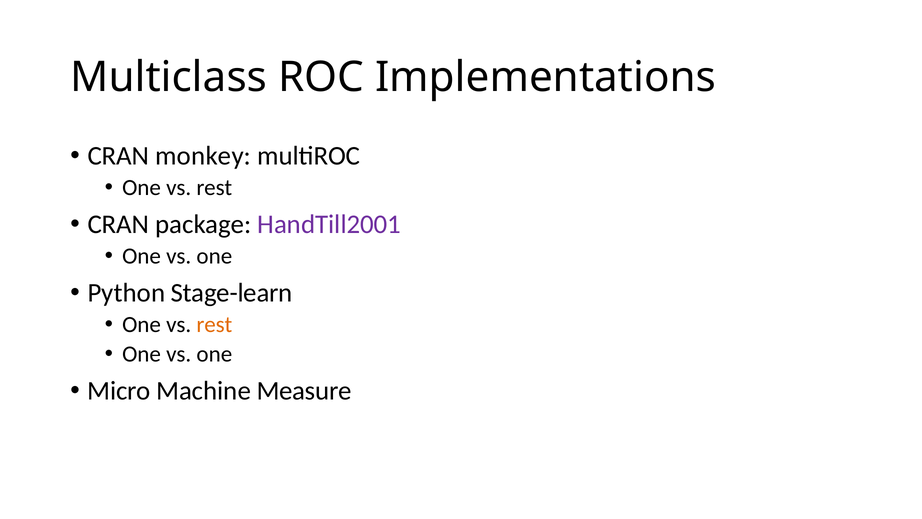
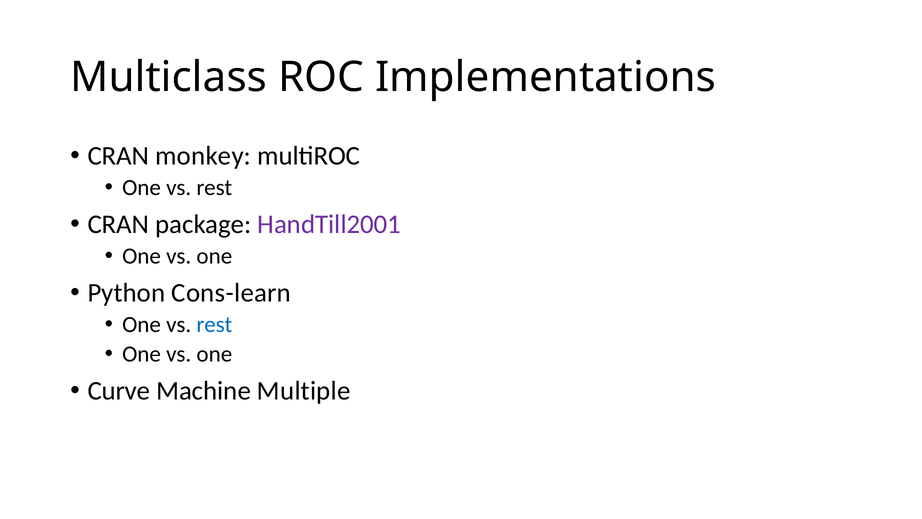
Stage-learn: Stage-learn -> Cons-learn
rest at (214, 324) colour: orange -> blue
Micro: Micro -> Curve
Measure: Measure -> Multiple
